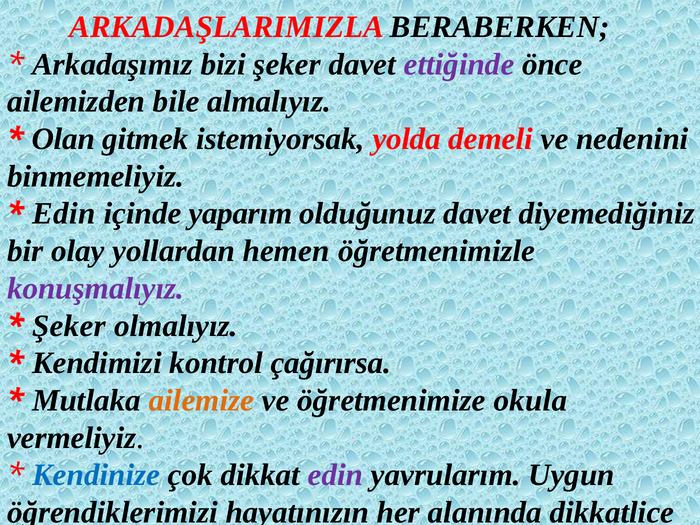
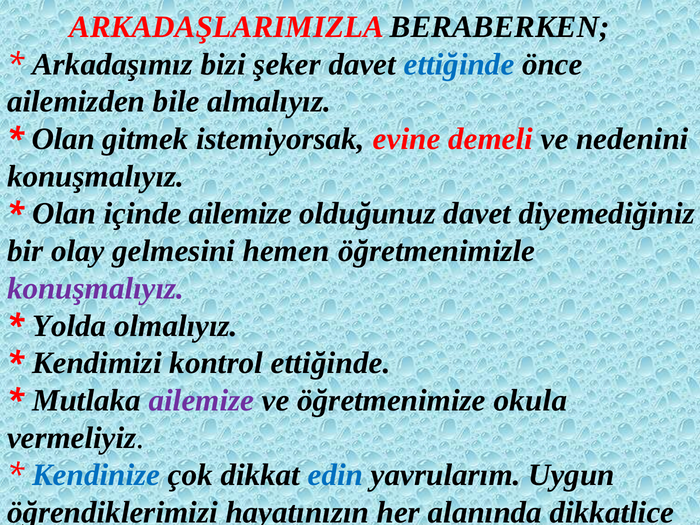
ettiğinde at (459, 64) colour: purple -> blue
yolda: yolda -> evine
binmemeliyiz at (96, 176): binmemeliyiz -> konuşmalıyız
Edin at (64, 214): Edin -> Olan
içinde yaparım: yaparım -> ailemize
yollardan: yollardan -> gelmesini
Şeker at (69, 326): Şeker -> Yolda
kontrol çağırırsa: çağırırsa -> ettiğinde
ailemize at (201, 400) colour: orange -> purple
edin at (335, 475) colour: purple -> blue
